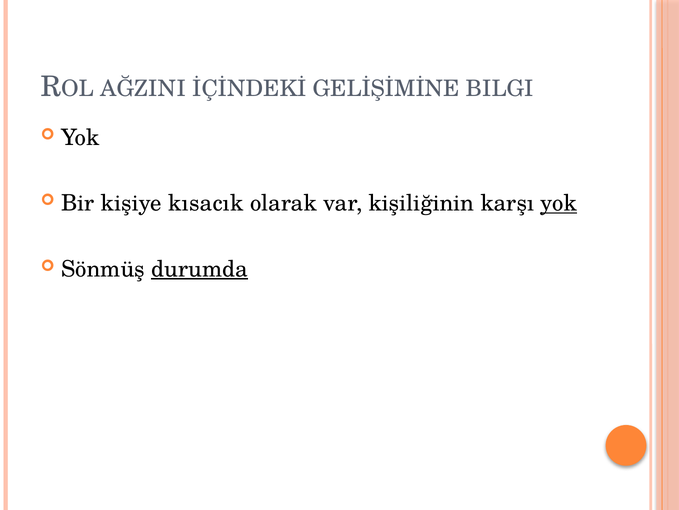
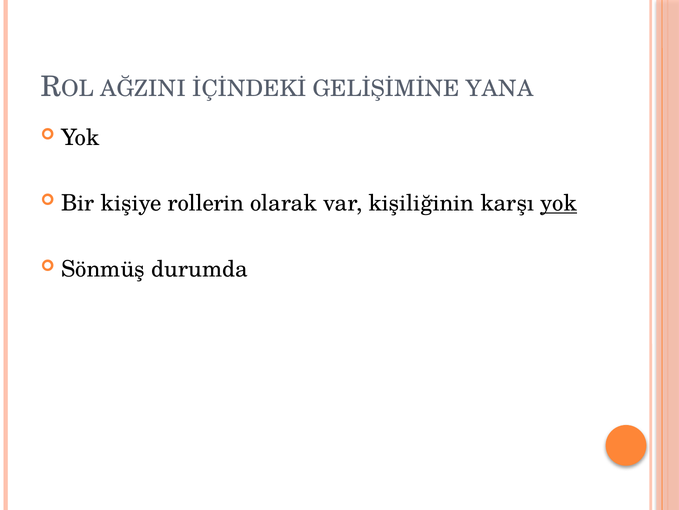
BILGI: BILGI -> YANA
kısacık: kısacık -> rollerin
durumda underline: present -> none
